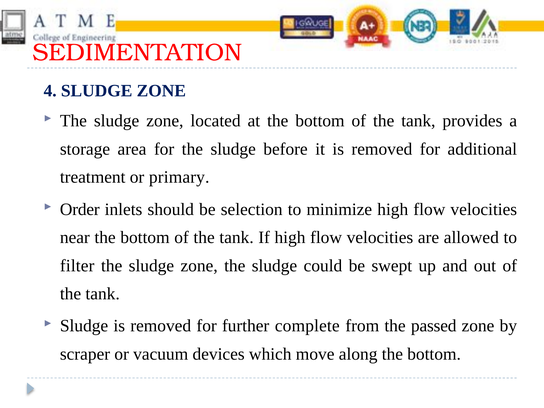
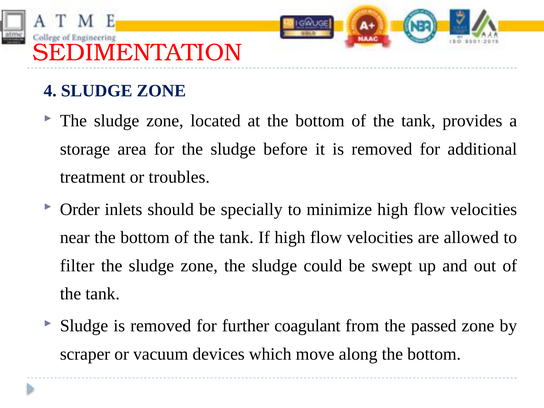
primary: primary -> troubles
selection: selection -> specially
complete: complete -> coagulant
